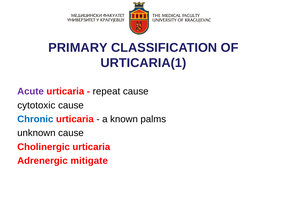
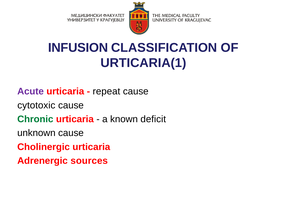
PRIMARY: PRIMARY -> INFUSION
Chronic colour: blue -> green
palms: palms -> deficit
mitigate: mitigate -> sources
